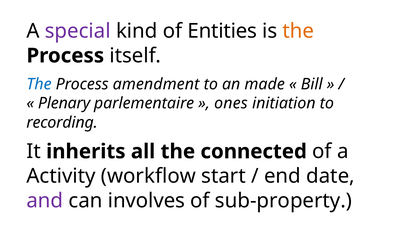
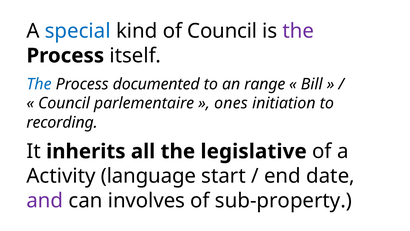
special colour: purple -> blue
of Entities: Entities -> Council
the at (298, 31) colour: orange -> purple
amendment: amendment -> documented
made: made -> range
Plenary at (64, 103): Plenary -> Council
connected: connected -> legislative
workflow: workflow -> language
